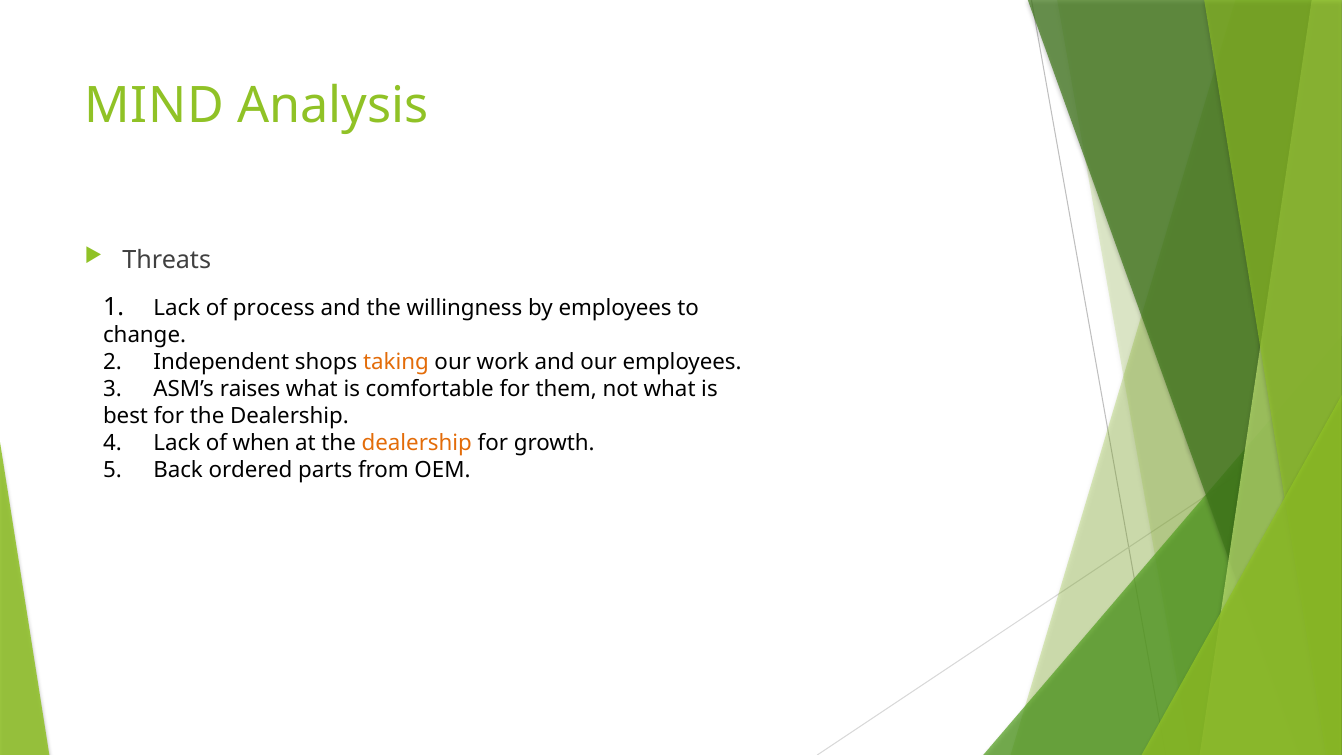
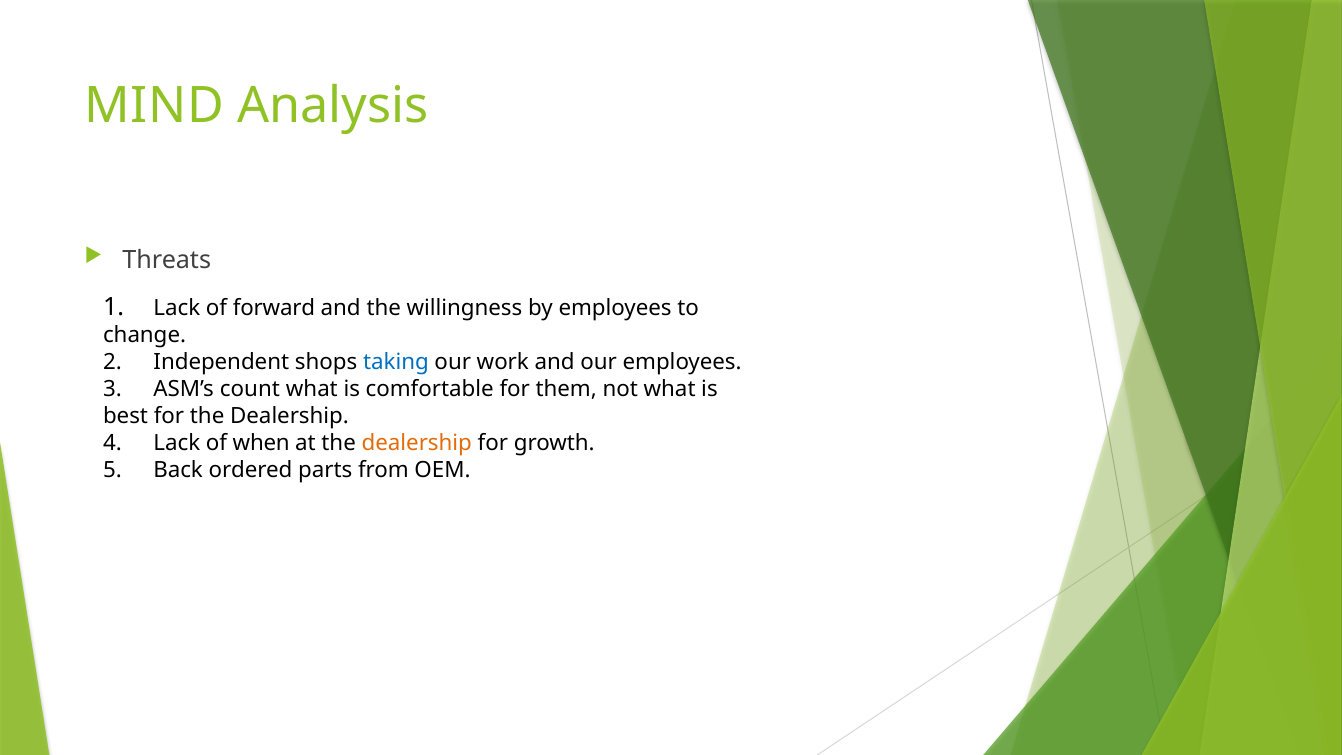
process: process -> forward
taking colour: orange -> blue
raises: raises -> count
